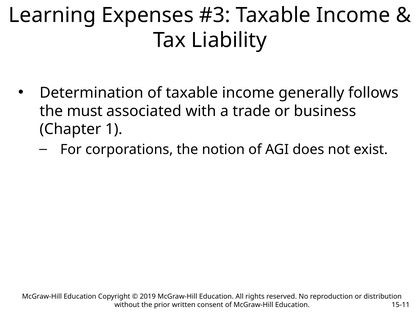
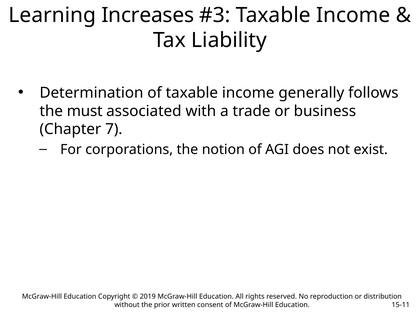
Expenses: Expenses -> Increases
1: 1 -> 7
